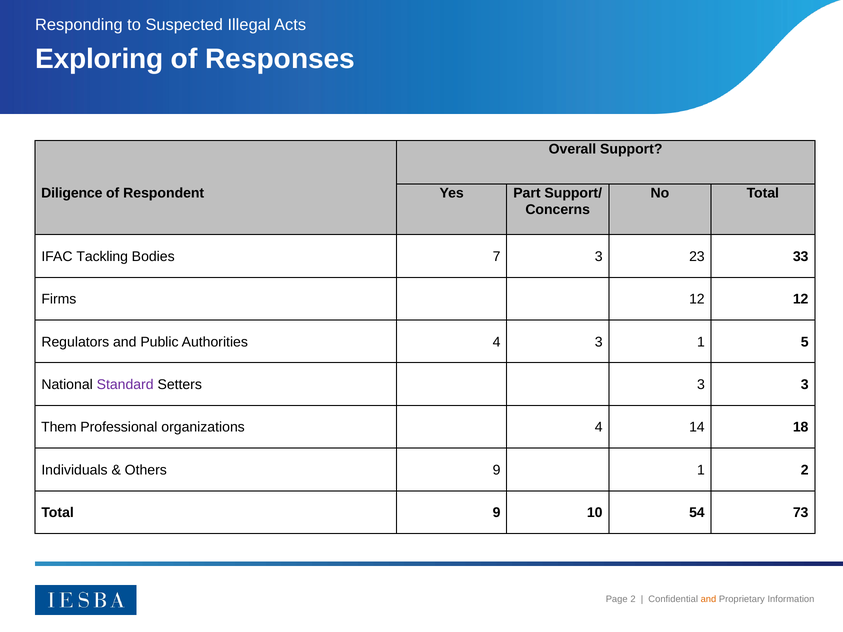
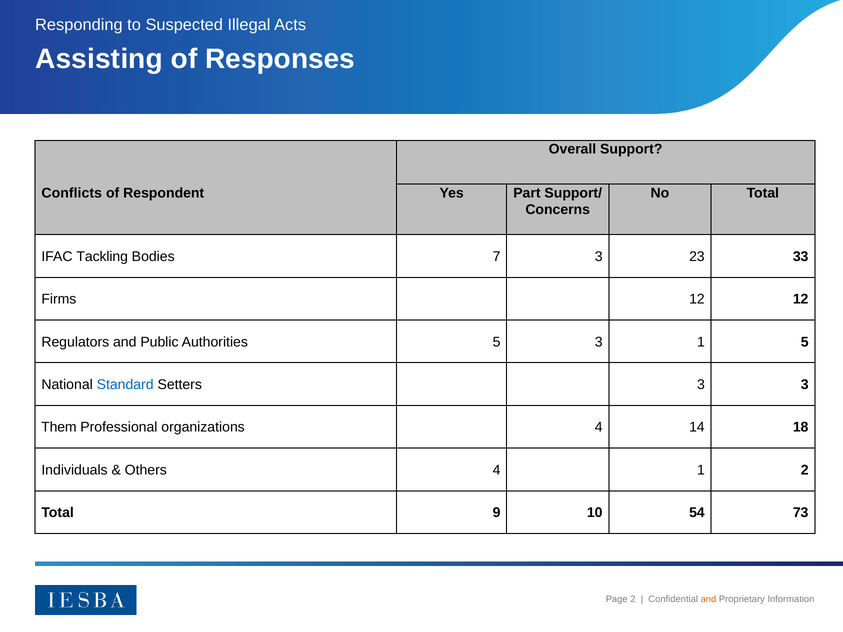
Exploring: Exploring -> Assisting
Diligence: Diligence -> Conflicts
Authorities 4: 4 -> 5
Standard colour: purple -> blue
Others 9: 9 -> 4
